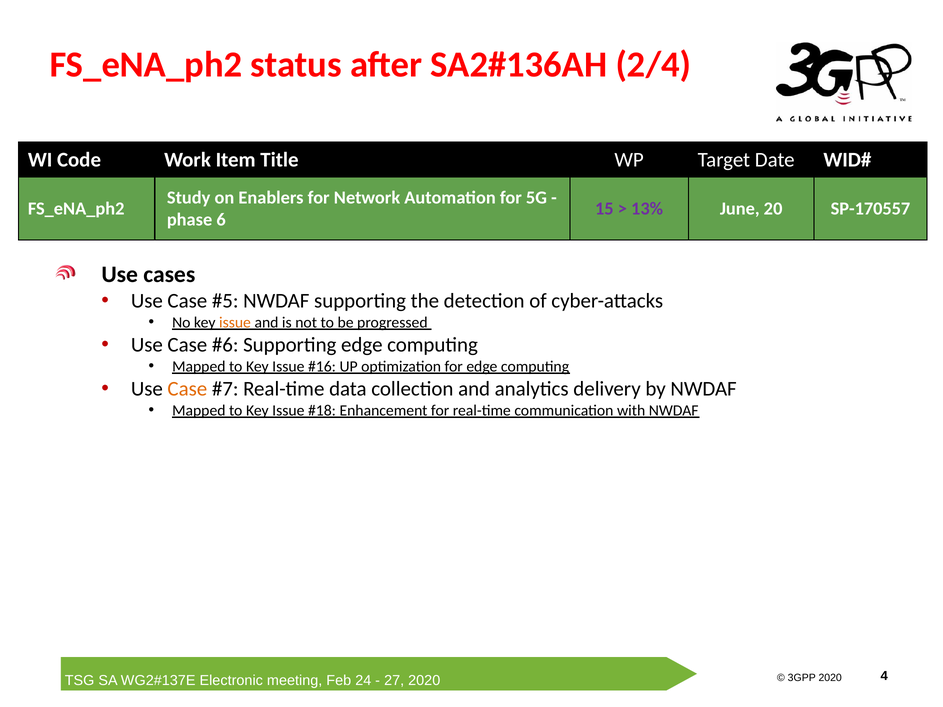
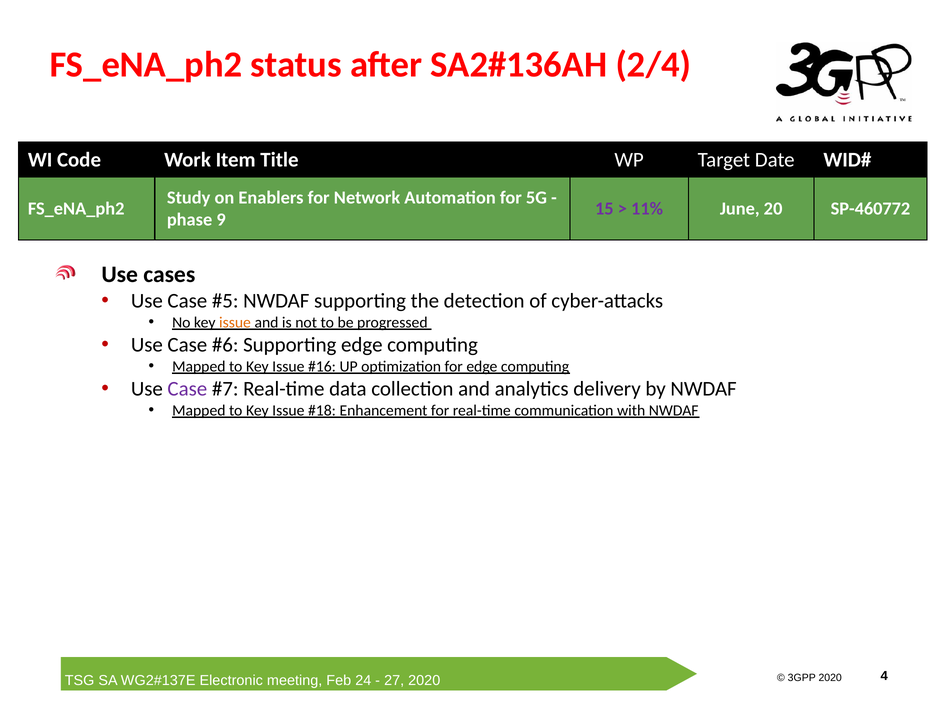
13%: 13% -> 11%
SP-170557: SP-170557 -> SP-460772
6: 6 -> 9
Case at (187, 389) colour: orange -> purple
